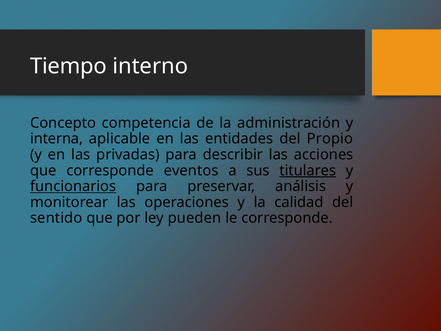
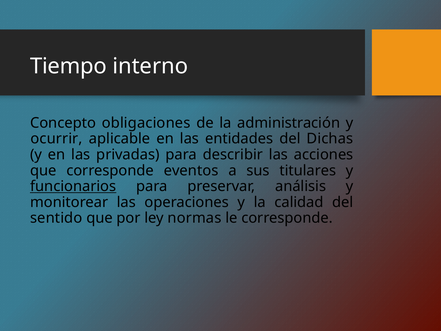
competencia: competencia -> obligaciones
interna: interna -> ocurrir
Propio: Propio -> Dichas
titulares underline: present -> none
pueden: pueden -> normas
